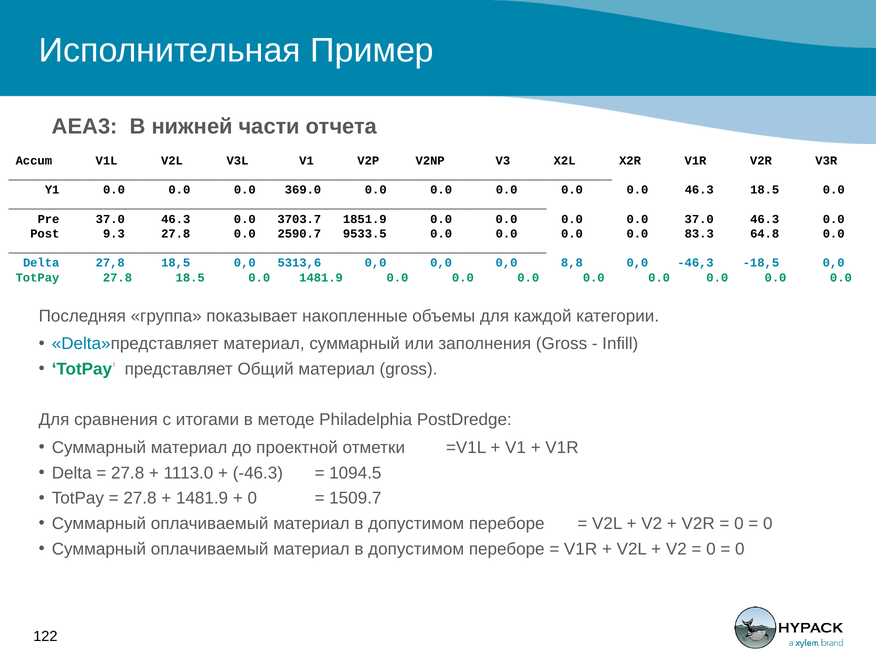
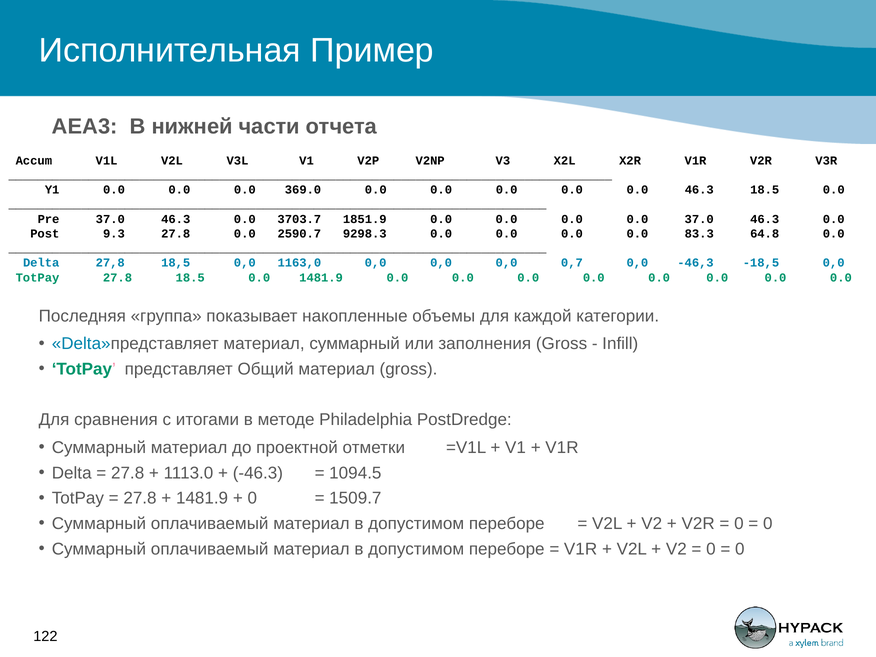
9533.5: 9533.5 -> 9298.3
5313,6: 5313,6 -> 1163,0
8,8: 8,8 -> 0,7
